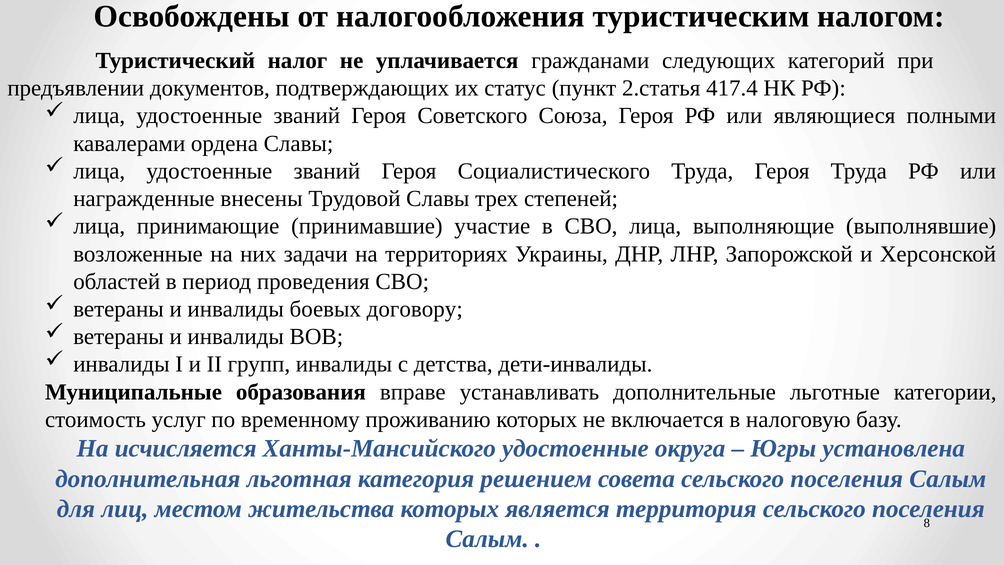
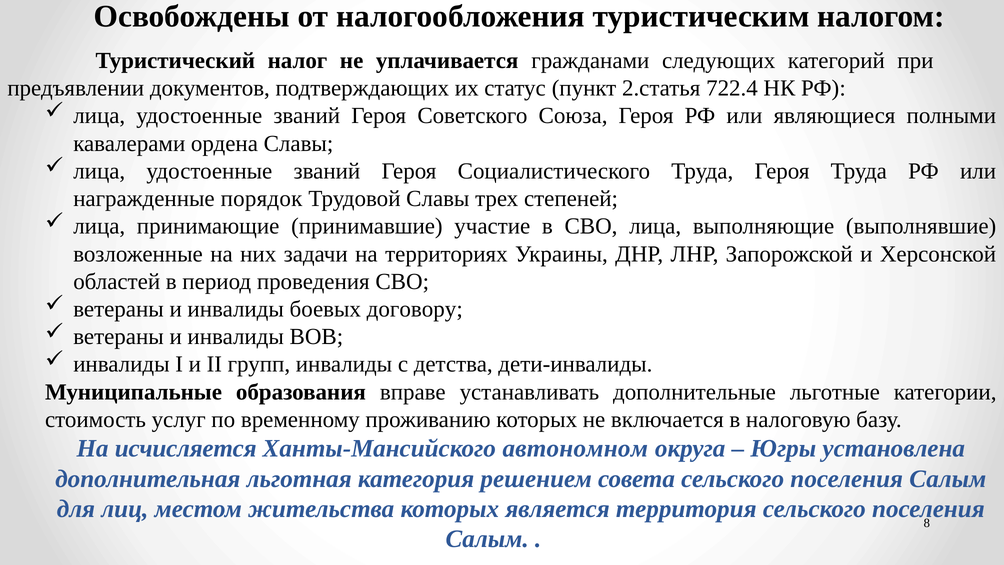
417.4: 417.4 -> 722.4
внесены: внесены -> порядок
Ханты-Мансийского удостоенные: удостоенные -> автономном
